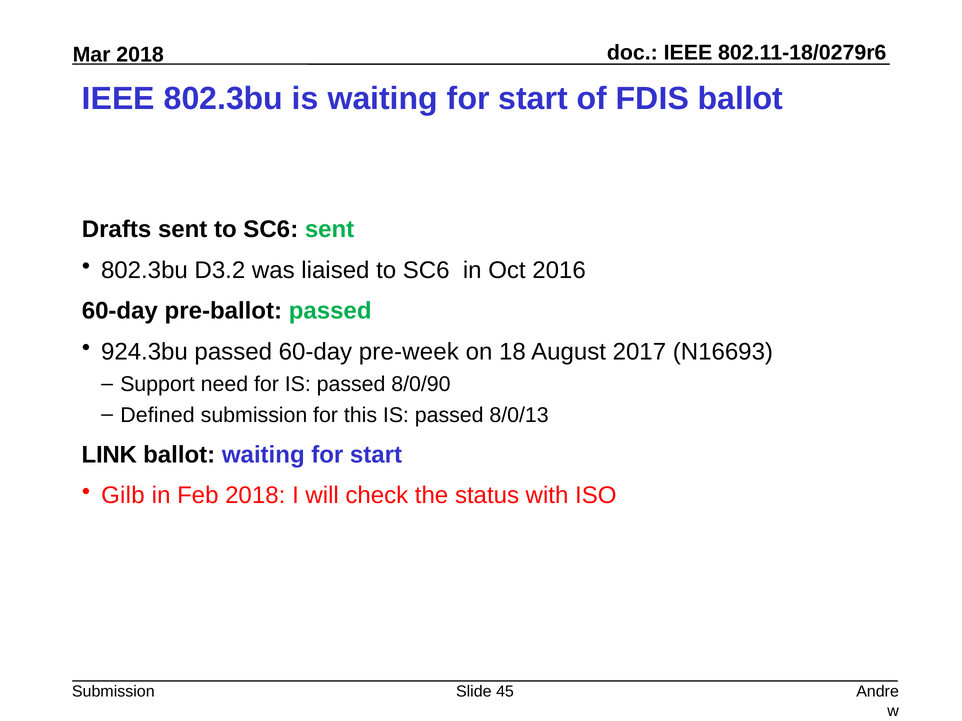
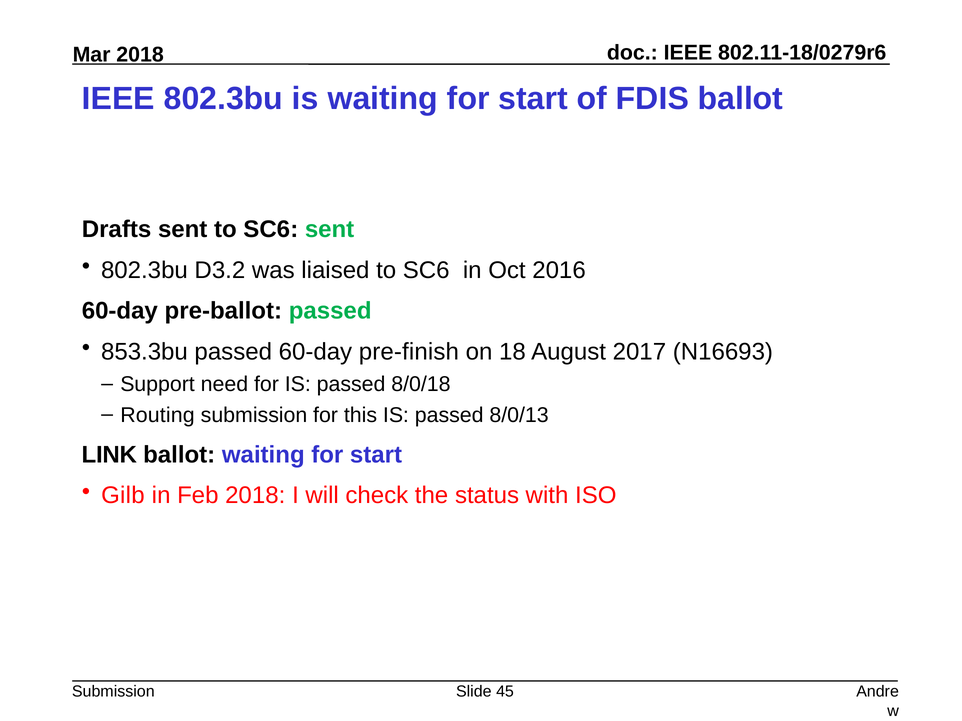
924.3bu: 924.3bu -> 853.3bu
pre-week: pre-week -> pre-finish
8/0/90: 8/0/90 -> 8/0/18
Defined: Defined -> Routing
